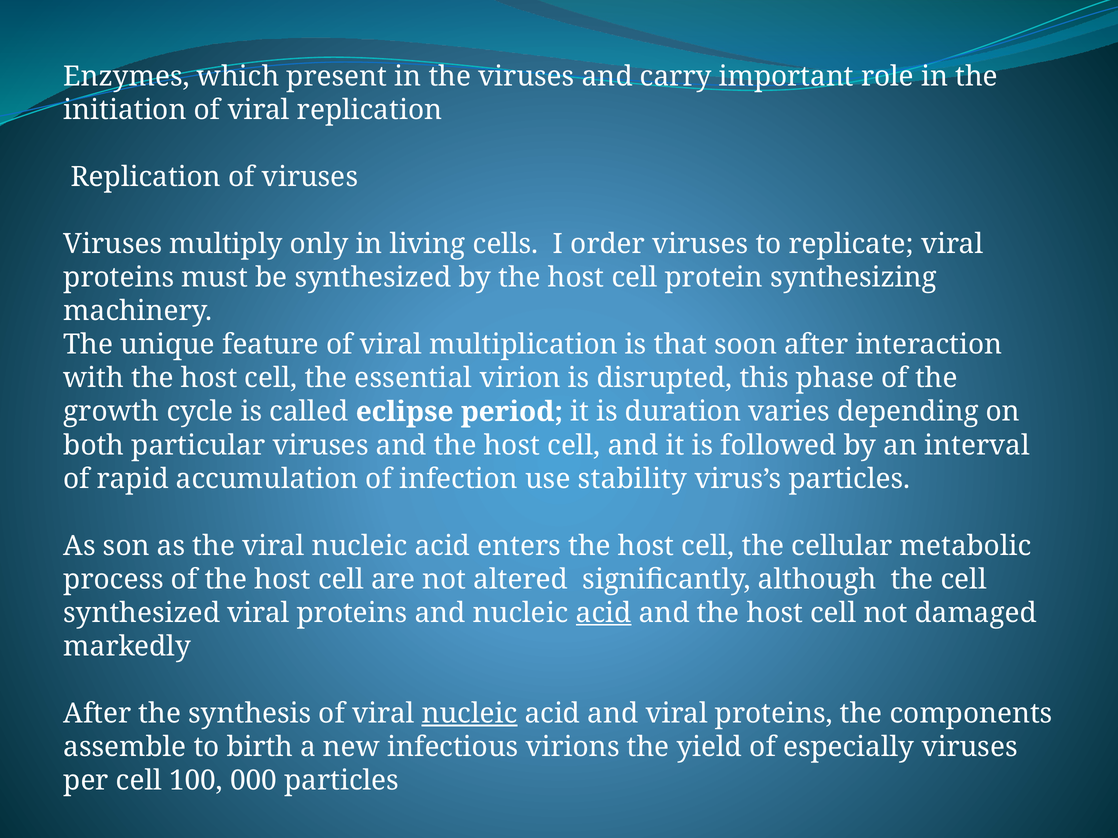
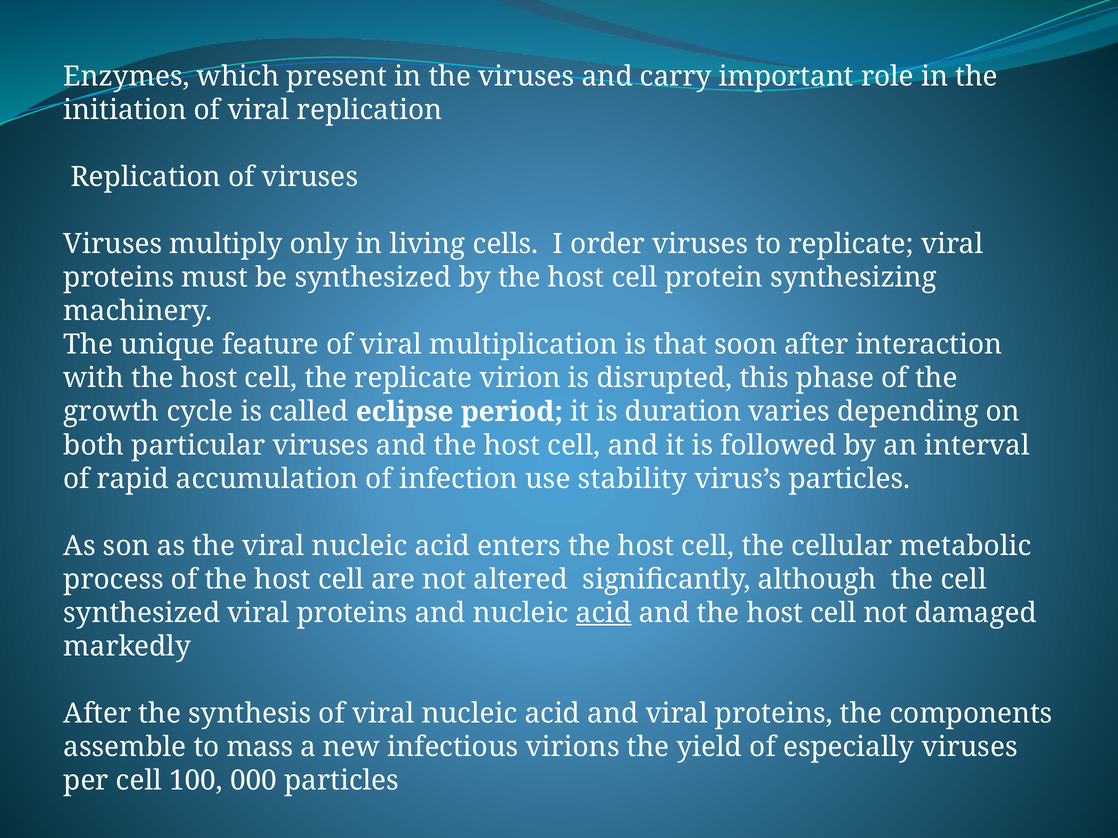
the essential: essential -> replicate
nucleic at (470, 714) underline: present -> none
birth: birth -> mass
